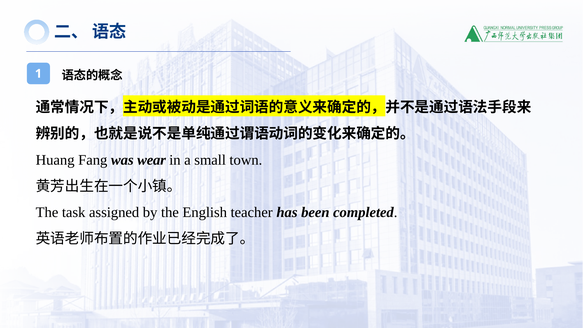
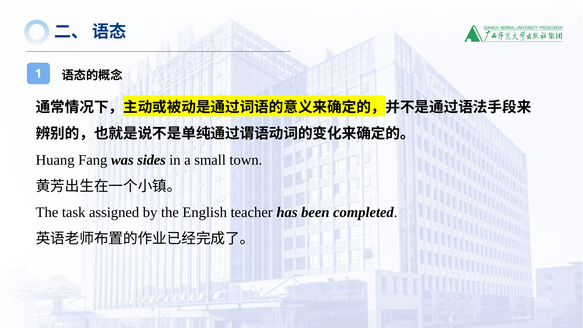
wear: wear -> sides
